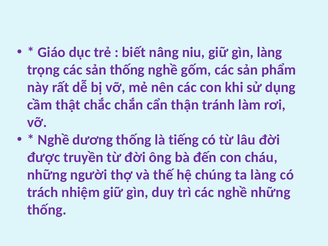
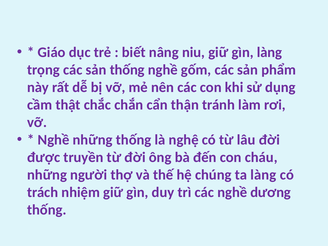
Nghề dương: dương -> những
tiếng: tiếng -> nghệ
nghề những: những -> dương
